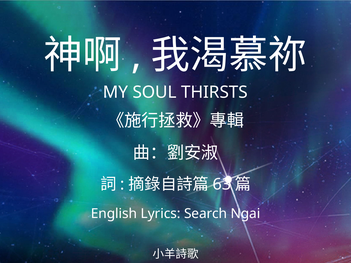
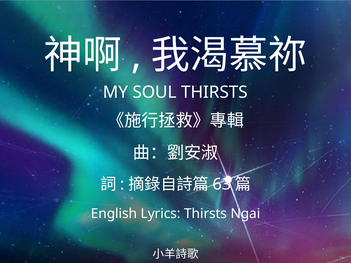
Lyrics Search: Search -> Thirsts
